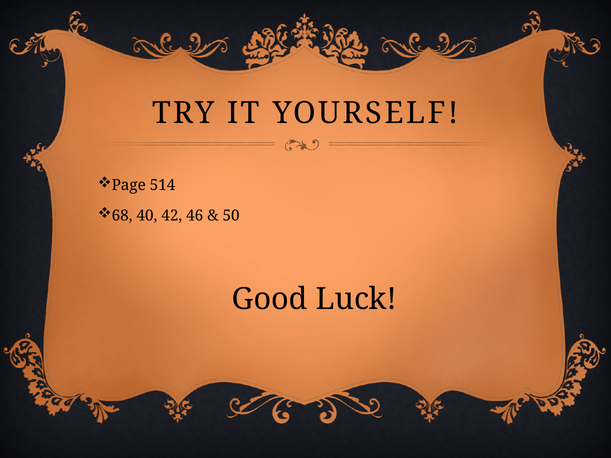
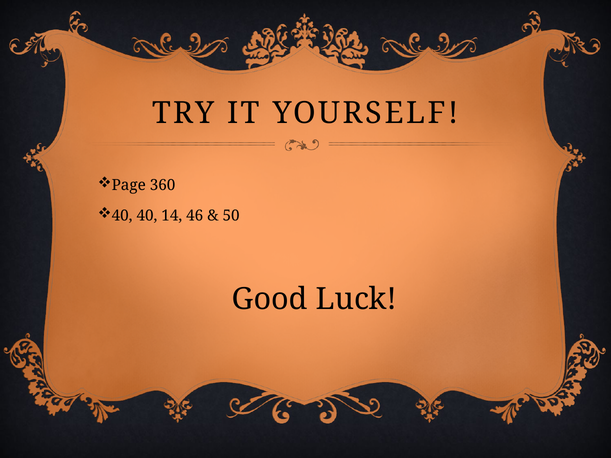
514: 514 -> 360
68 at (122, 216): 68 -> 40
42: 42 -> 14
